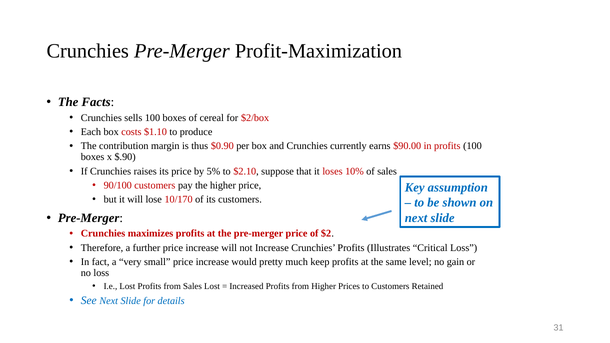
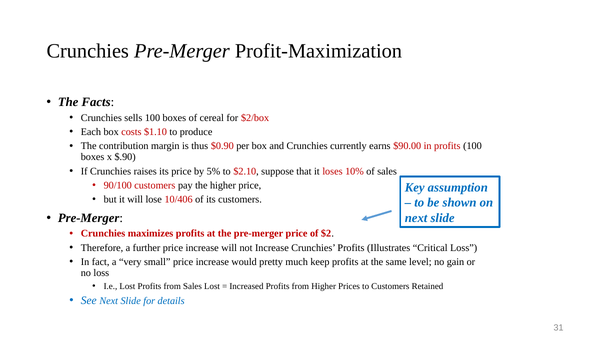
10/170: 10/170 -> 10/406
